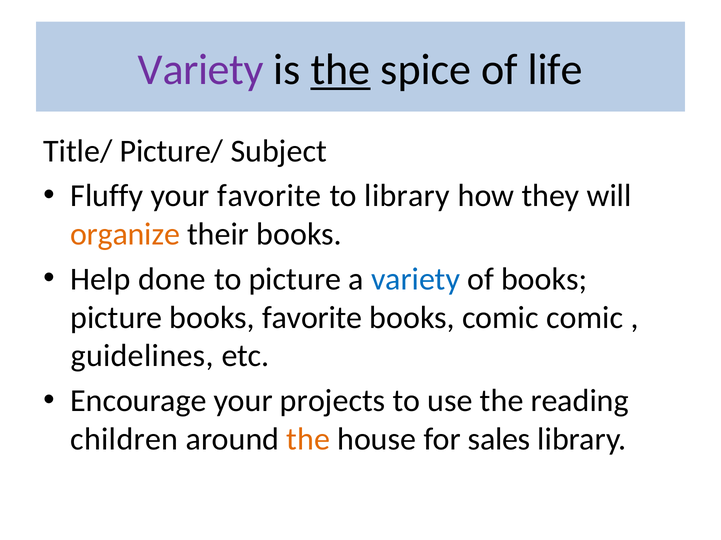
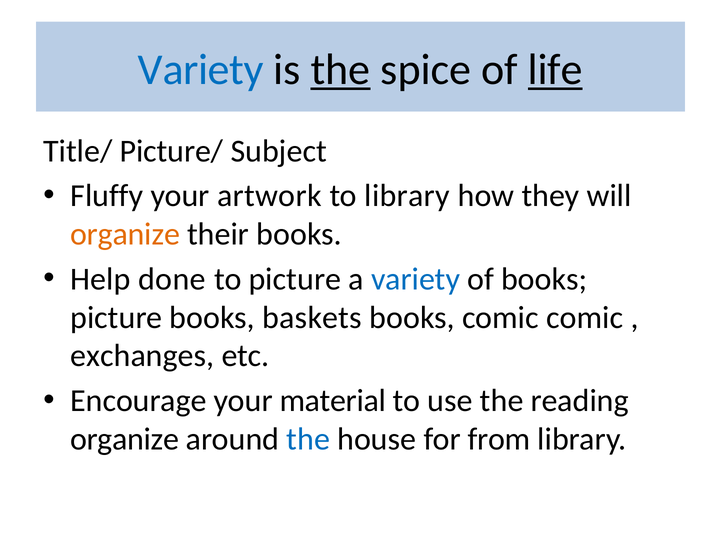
Variety at (201, 70) colour: purple -> blue
life underline: none -> present
your favorite: favorite -> artwork
books favorite: favorite -> baskets
guidelines: guidelines -> exchanges
projects: projects -> material
children at (124, 440): children -> organize
the at (308, 440) colour: orange -> blue
sales: sales -> from
